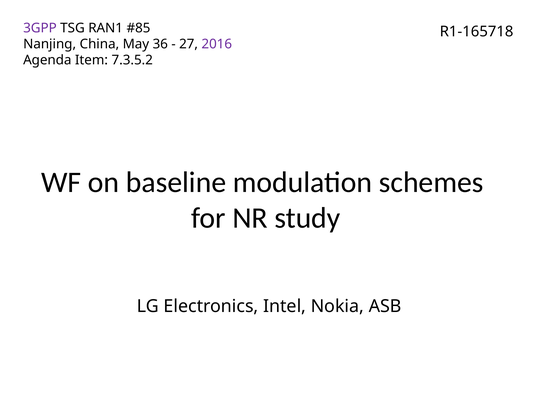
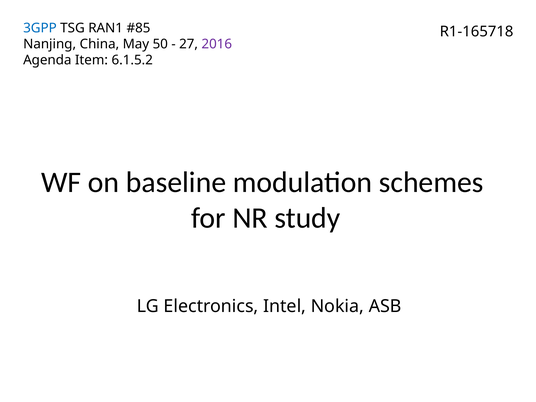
3GPP colour: purple -> blue
36: 36 -> 50
7.3.5.2: 7.3.5.2 -> 6.1.5.2
